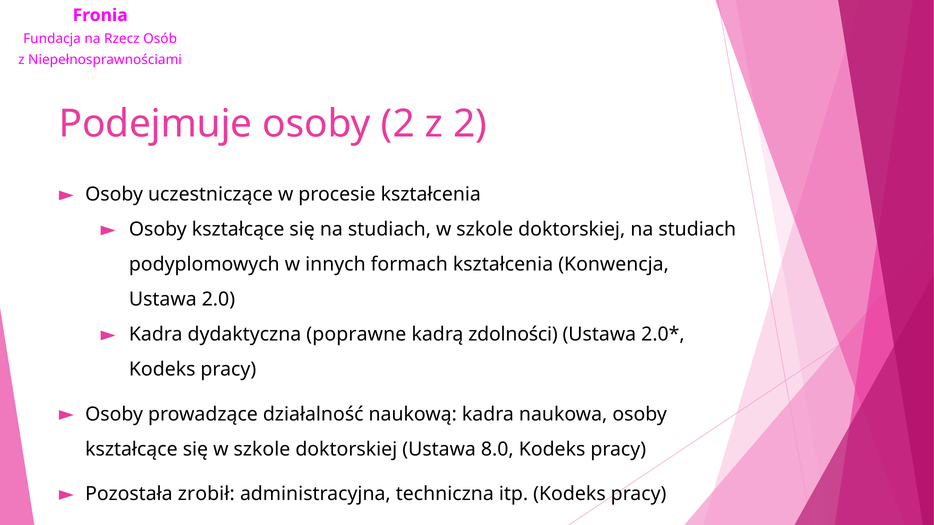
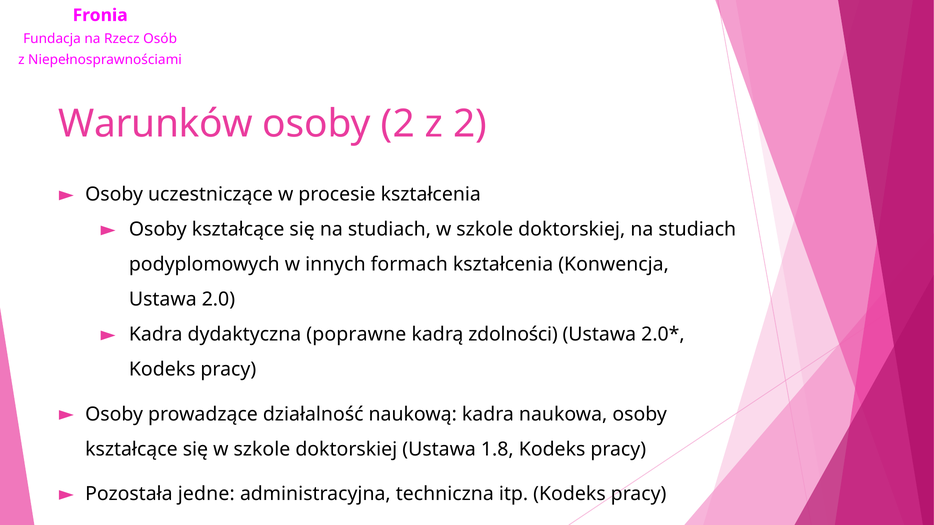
Podejmuje: Podejmuje -> Warunków
8.0: 8.0 -> 1.8
zrobił: zrobił -> jedne
